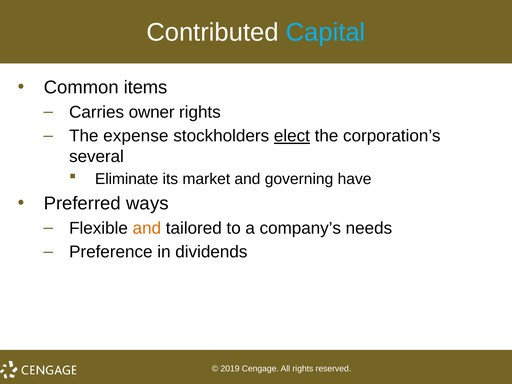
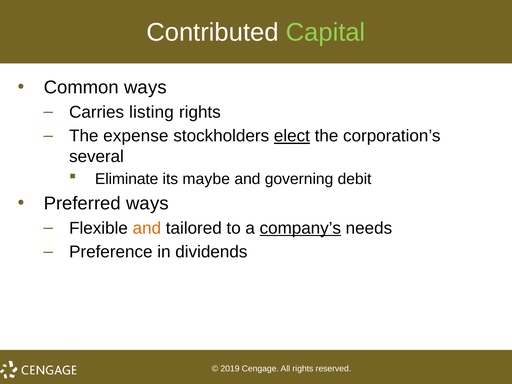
Capital colour: light blue -> light green
Common items: items -> ways
owner: owner -> listing
market: market -> maybe
have: have -> debit
company’s underline: none -> present
